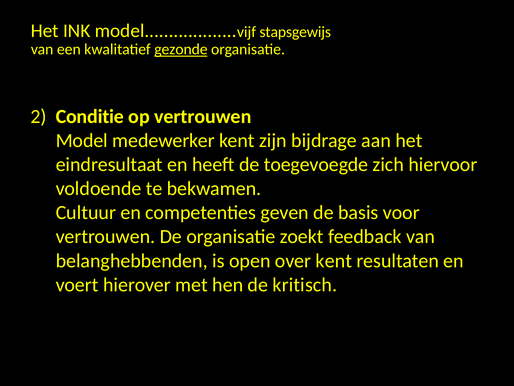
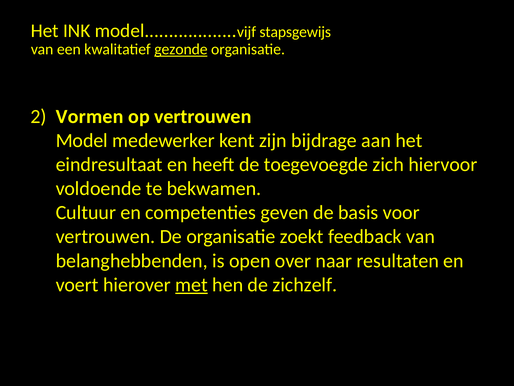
Conditie: Conditie -> Vormen
over kent: kent -> naar
met underline: none -> present
kritisch: kritisch -> zichzelf
